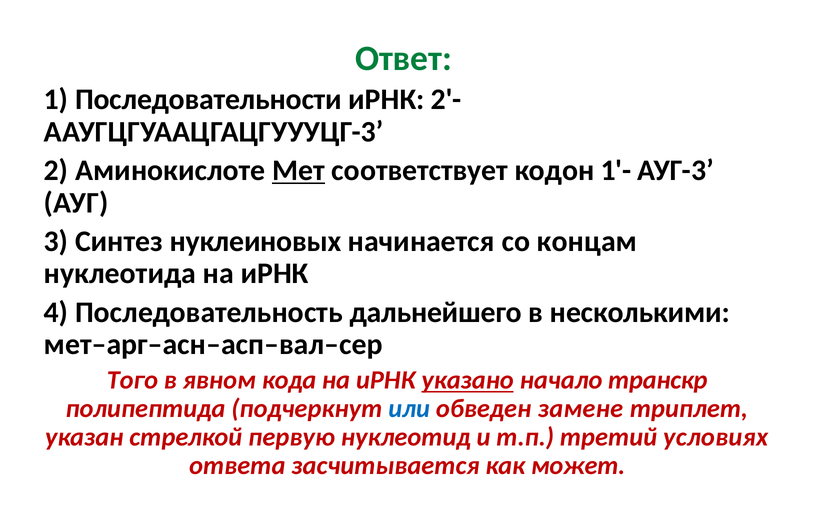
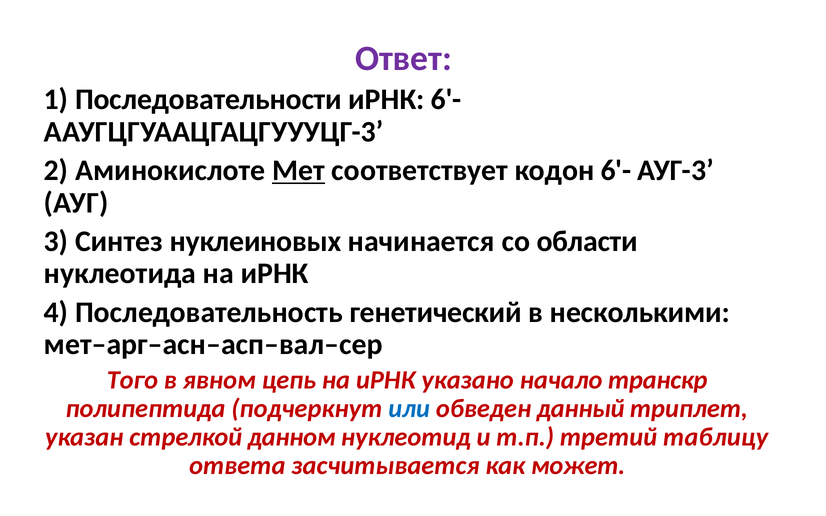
Ответ colour: green -> purple
иРНК 2'-: 2'- -> 6'-
кодон 1'-: 1'- -> 6'-
концам: концам -> области
дальнейшего: дальнейшего -> генетический
кода: кода -> цепь
указано underline: present -> none
замене: замене -> данный
первую: первую -> данном
условиях: условиях -> таблицу
